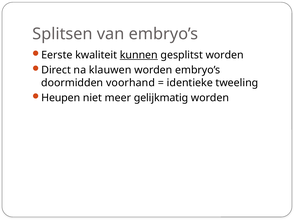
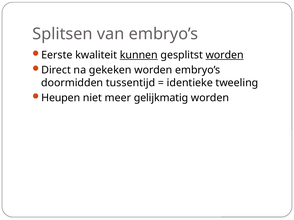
worden at (225, 55) underline: none -> present
klauwen: klauwen -> gekeken
voorhand: voorhand -> tussentijd
